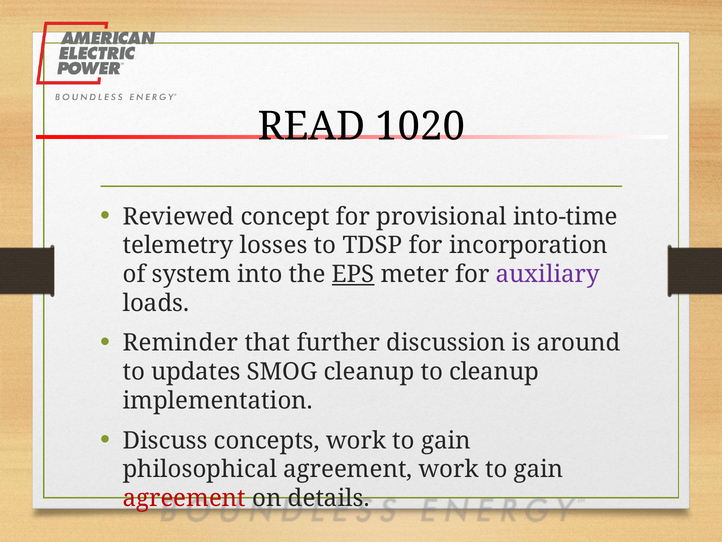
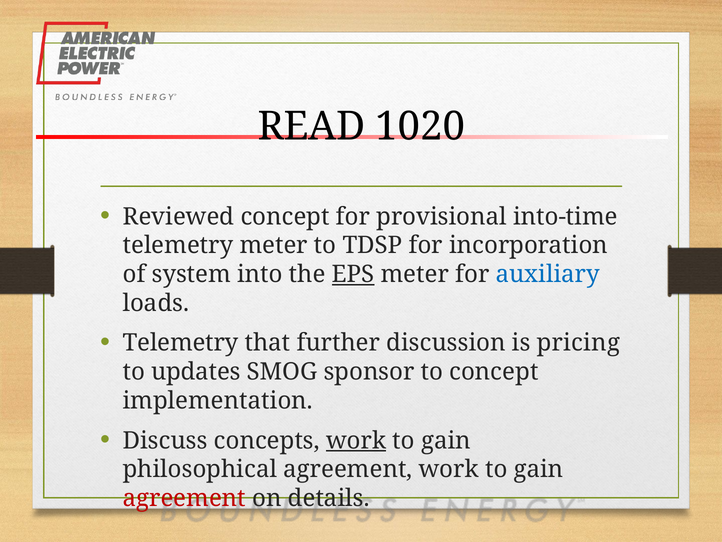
telemetry losses: losses -> meter
auxiliary colour: purple -> blue
Reminder at (180, 343): Reminder -> Telemetry
around: around -> pricing
SMOG cleanup: cleanup -> sponsor
to cleanup: cleanup -> concept
work at (356, 440) underline: none -> present
